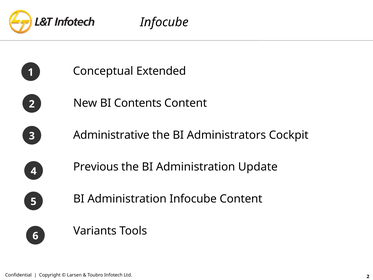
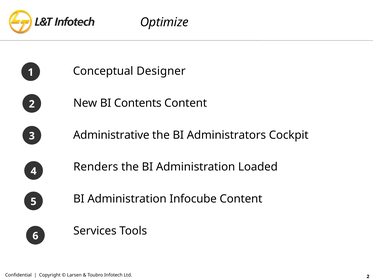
Infocube at (164, 22): Infocube -> Optimize
Extended: Extended -> Designer
Previous: Previous -> Renders
Update: Update -> Loaded
Variants: Variants -> Services
